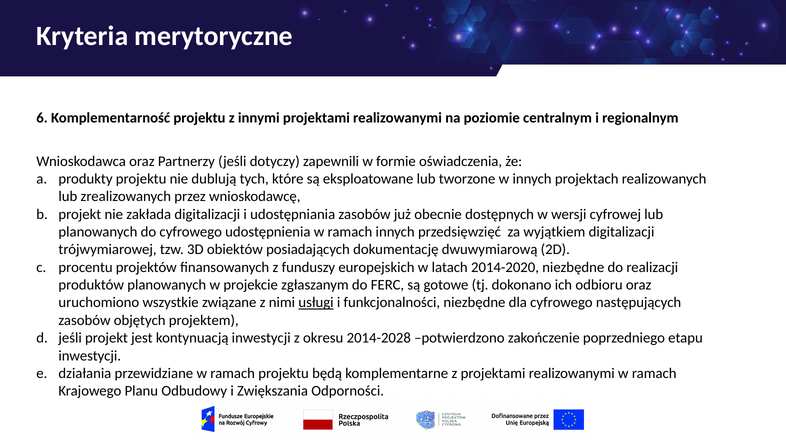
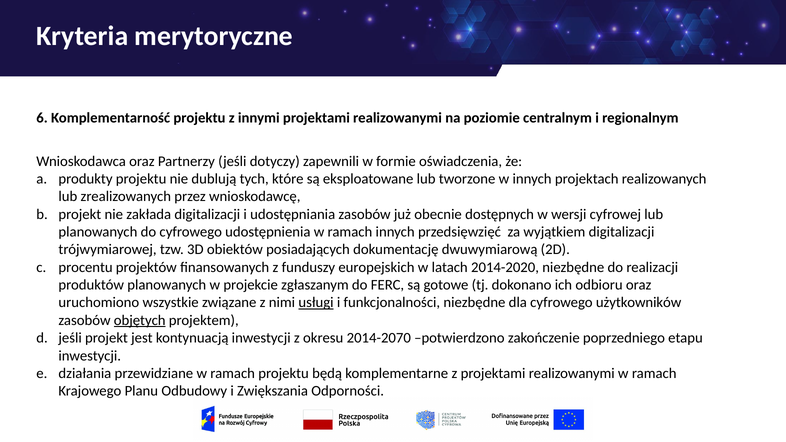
następujących: następujących -> użytkowników
objętych underline: none -> present
2014-2028: 2014-2028 -> 2014-2070
